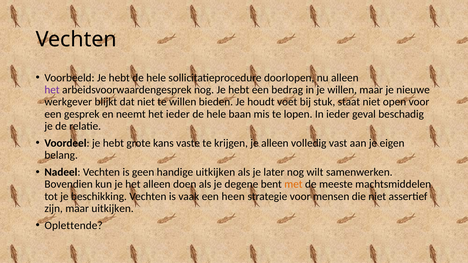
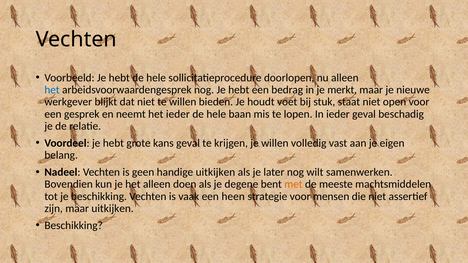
het at (52, 90) colour: purple -> blue
je willen: willen -> merkt
kans vaste: vaste -> geval
je alleen: alleen -> willen
Oplettende at (74, 226): Oplettende -> Beschikking
